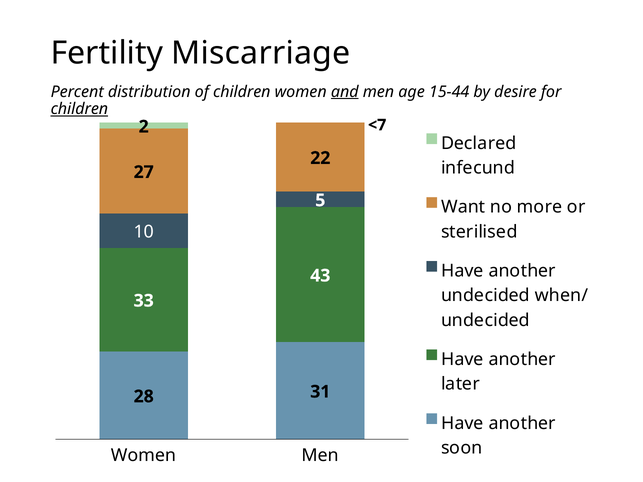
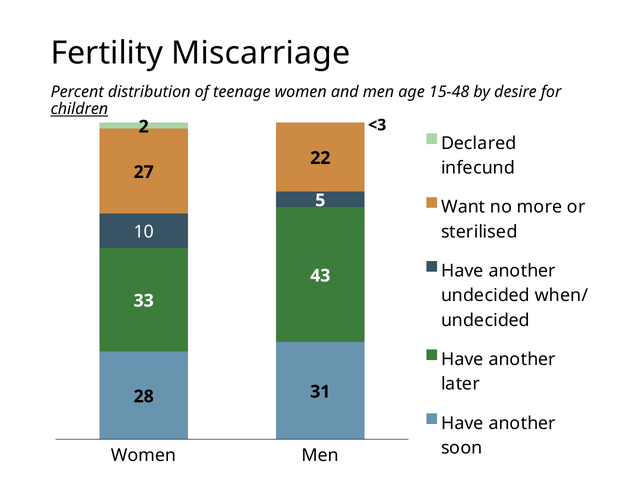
of children: children -> teenage
and underline: present -> none
15-44: 15-44 -> 15-48
<7: <7 -> <3
